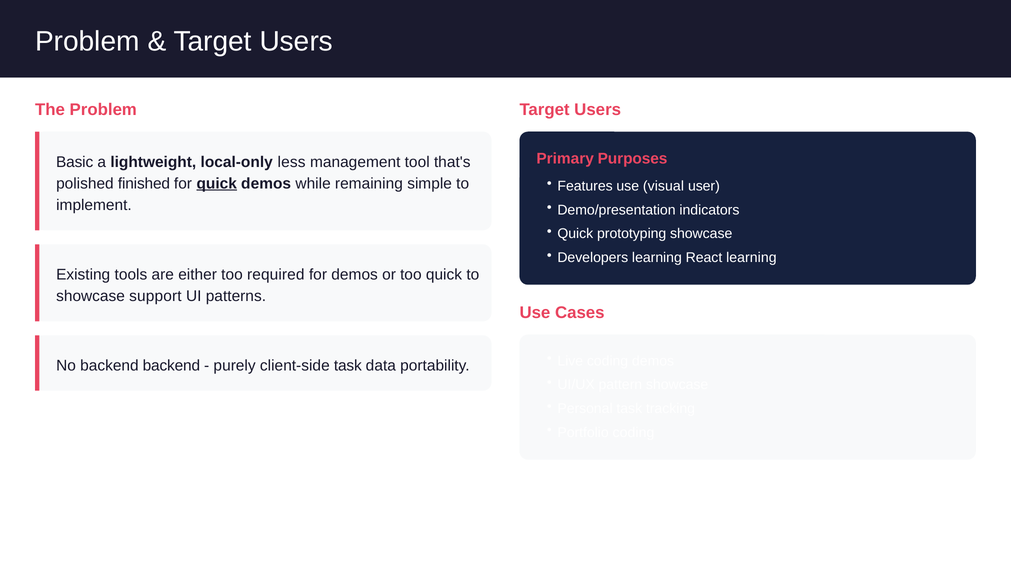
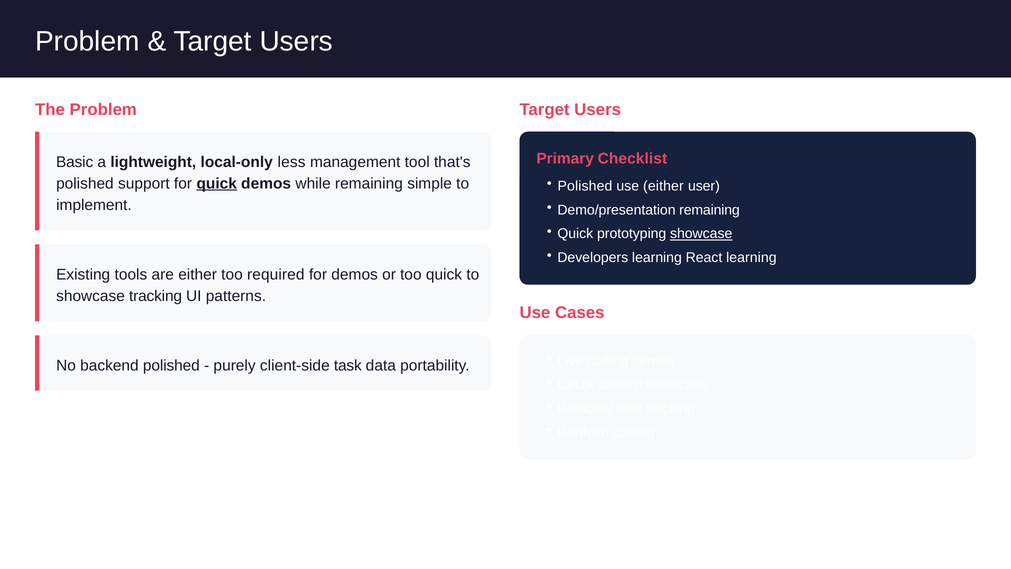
Purposes: Purposes -> Checklist
finished: finished -> support
Features at (585, 186): Features -> Polished
use visual: visual -> either
Demo/presentation indicators: indicators -> remaining
showcase at (701, 234) underline: none -> present
showcase support: support -> tracking
backend backend: backend -> polished
